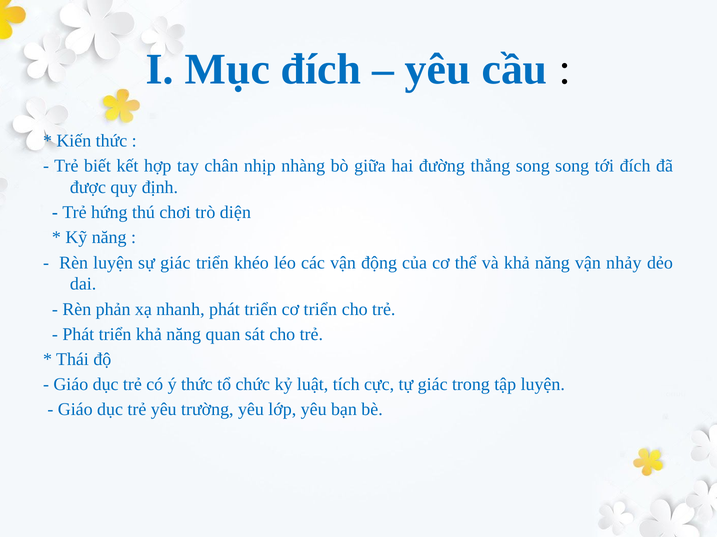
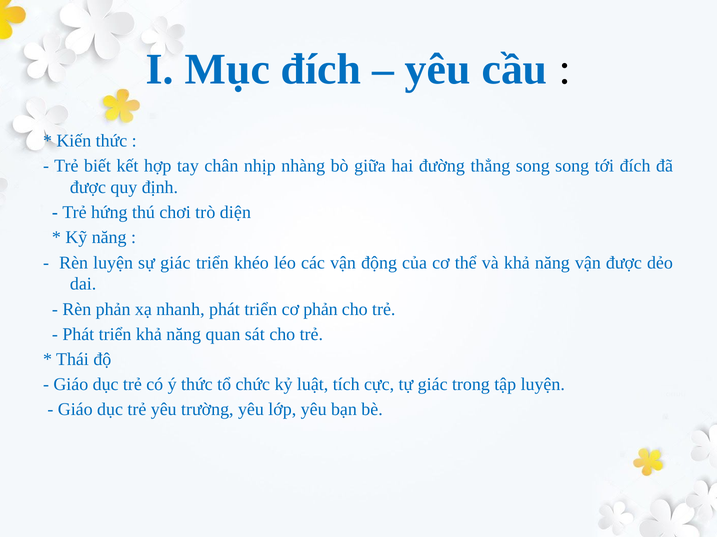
vận nhảy: nhảy -> được
cơ triển: triển -> phản
